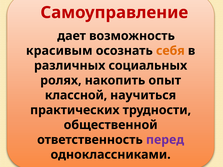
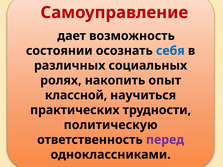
красивым: красивым -> состоянии
себя colour: orange -> blue
общественной: общественной -> политическую
